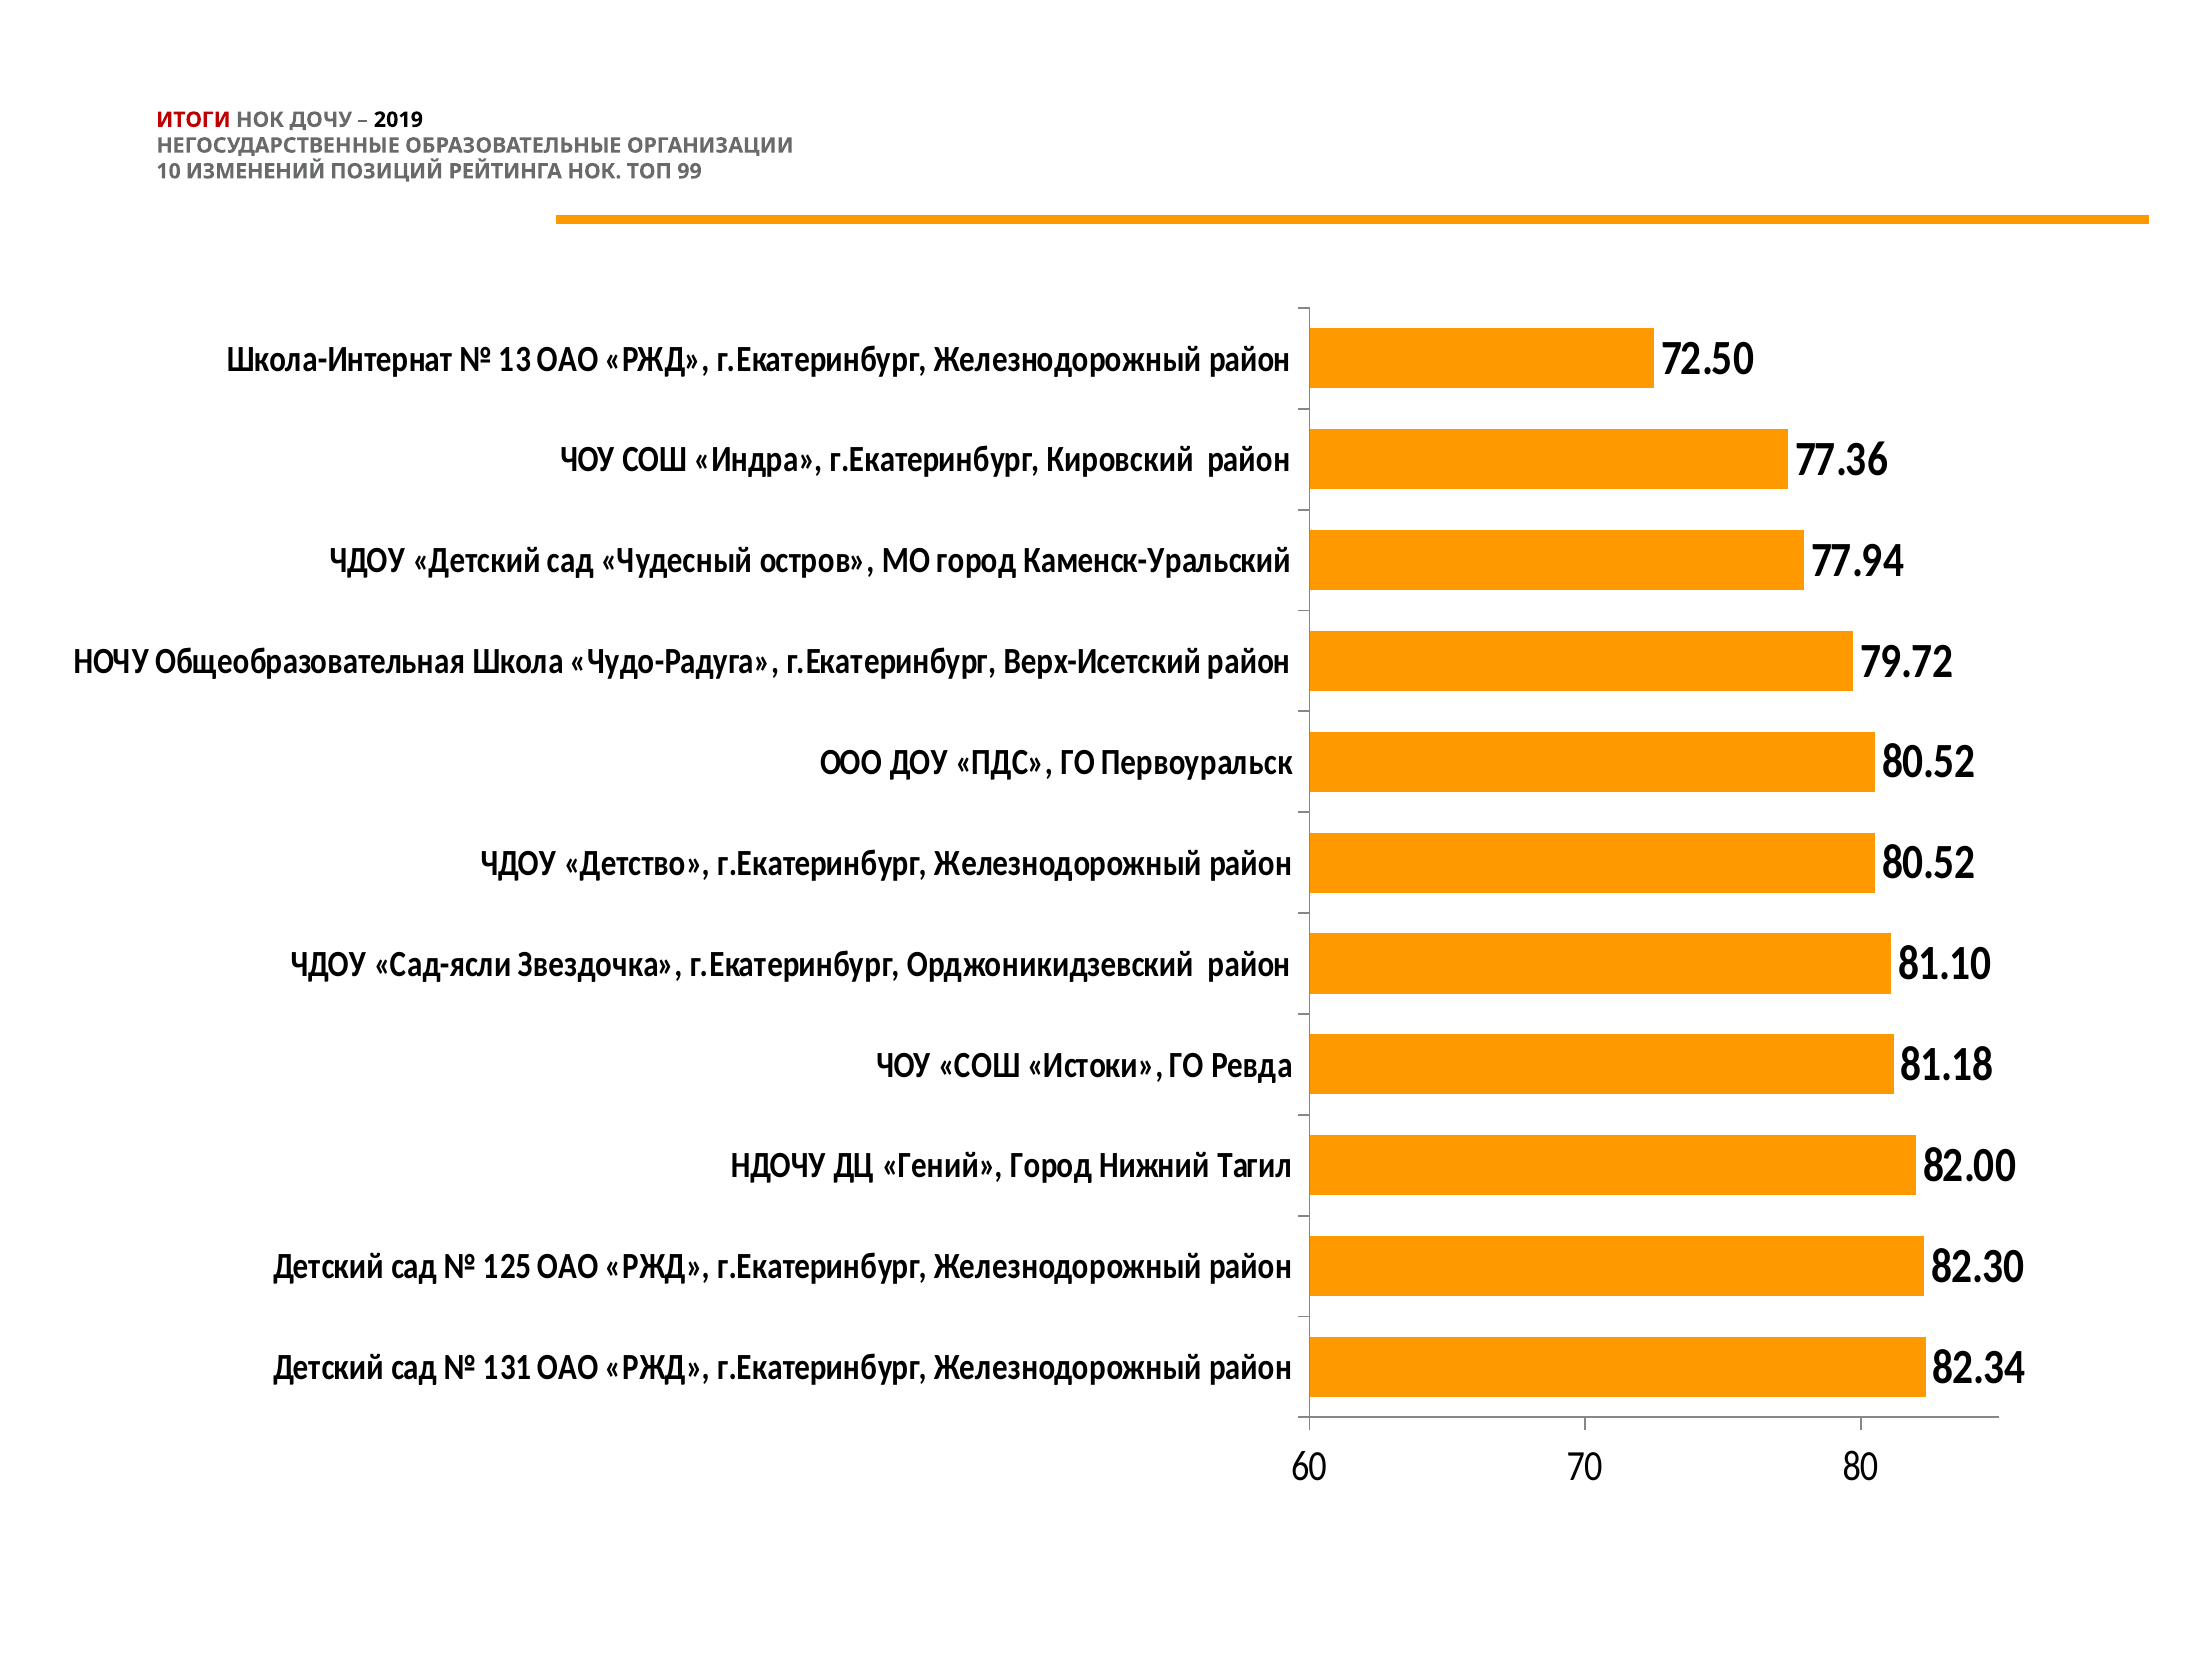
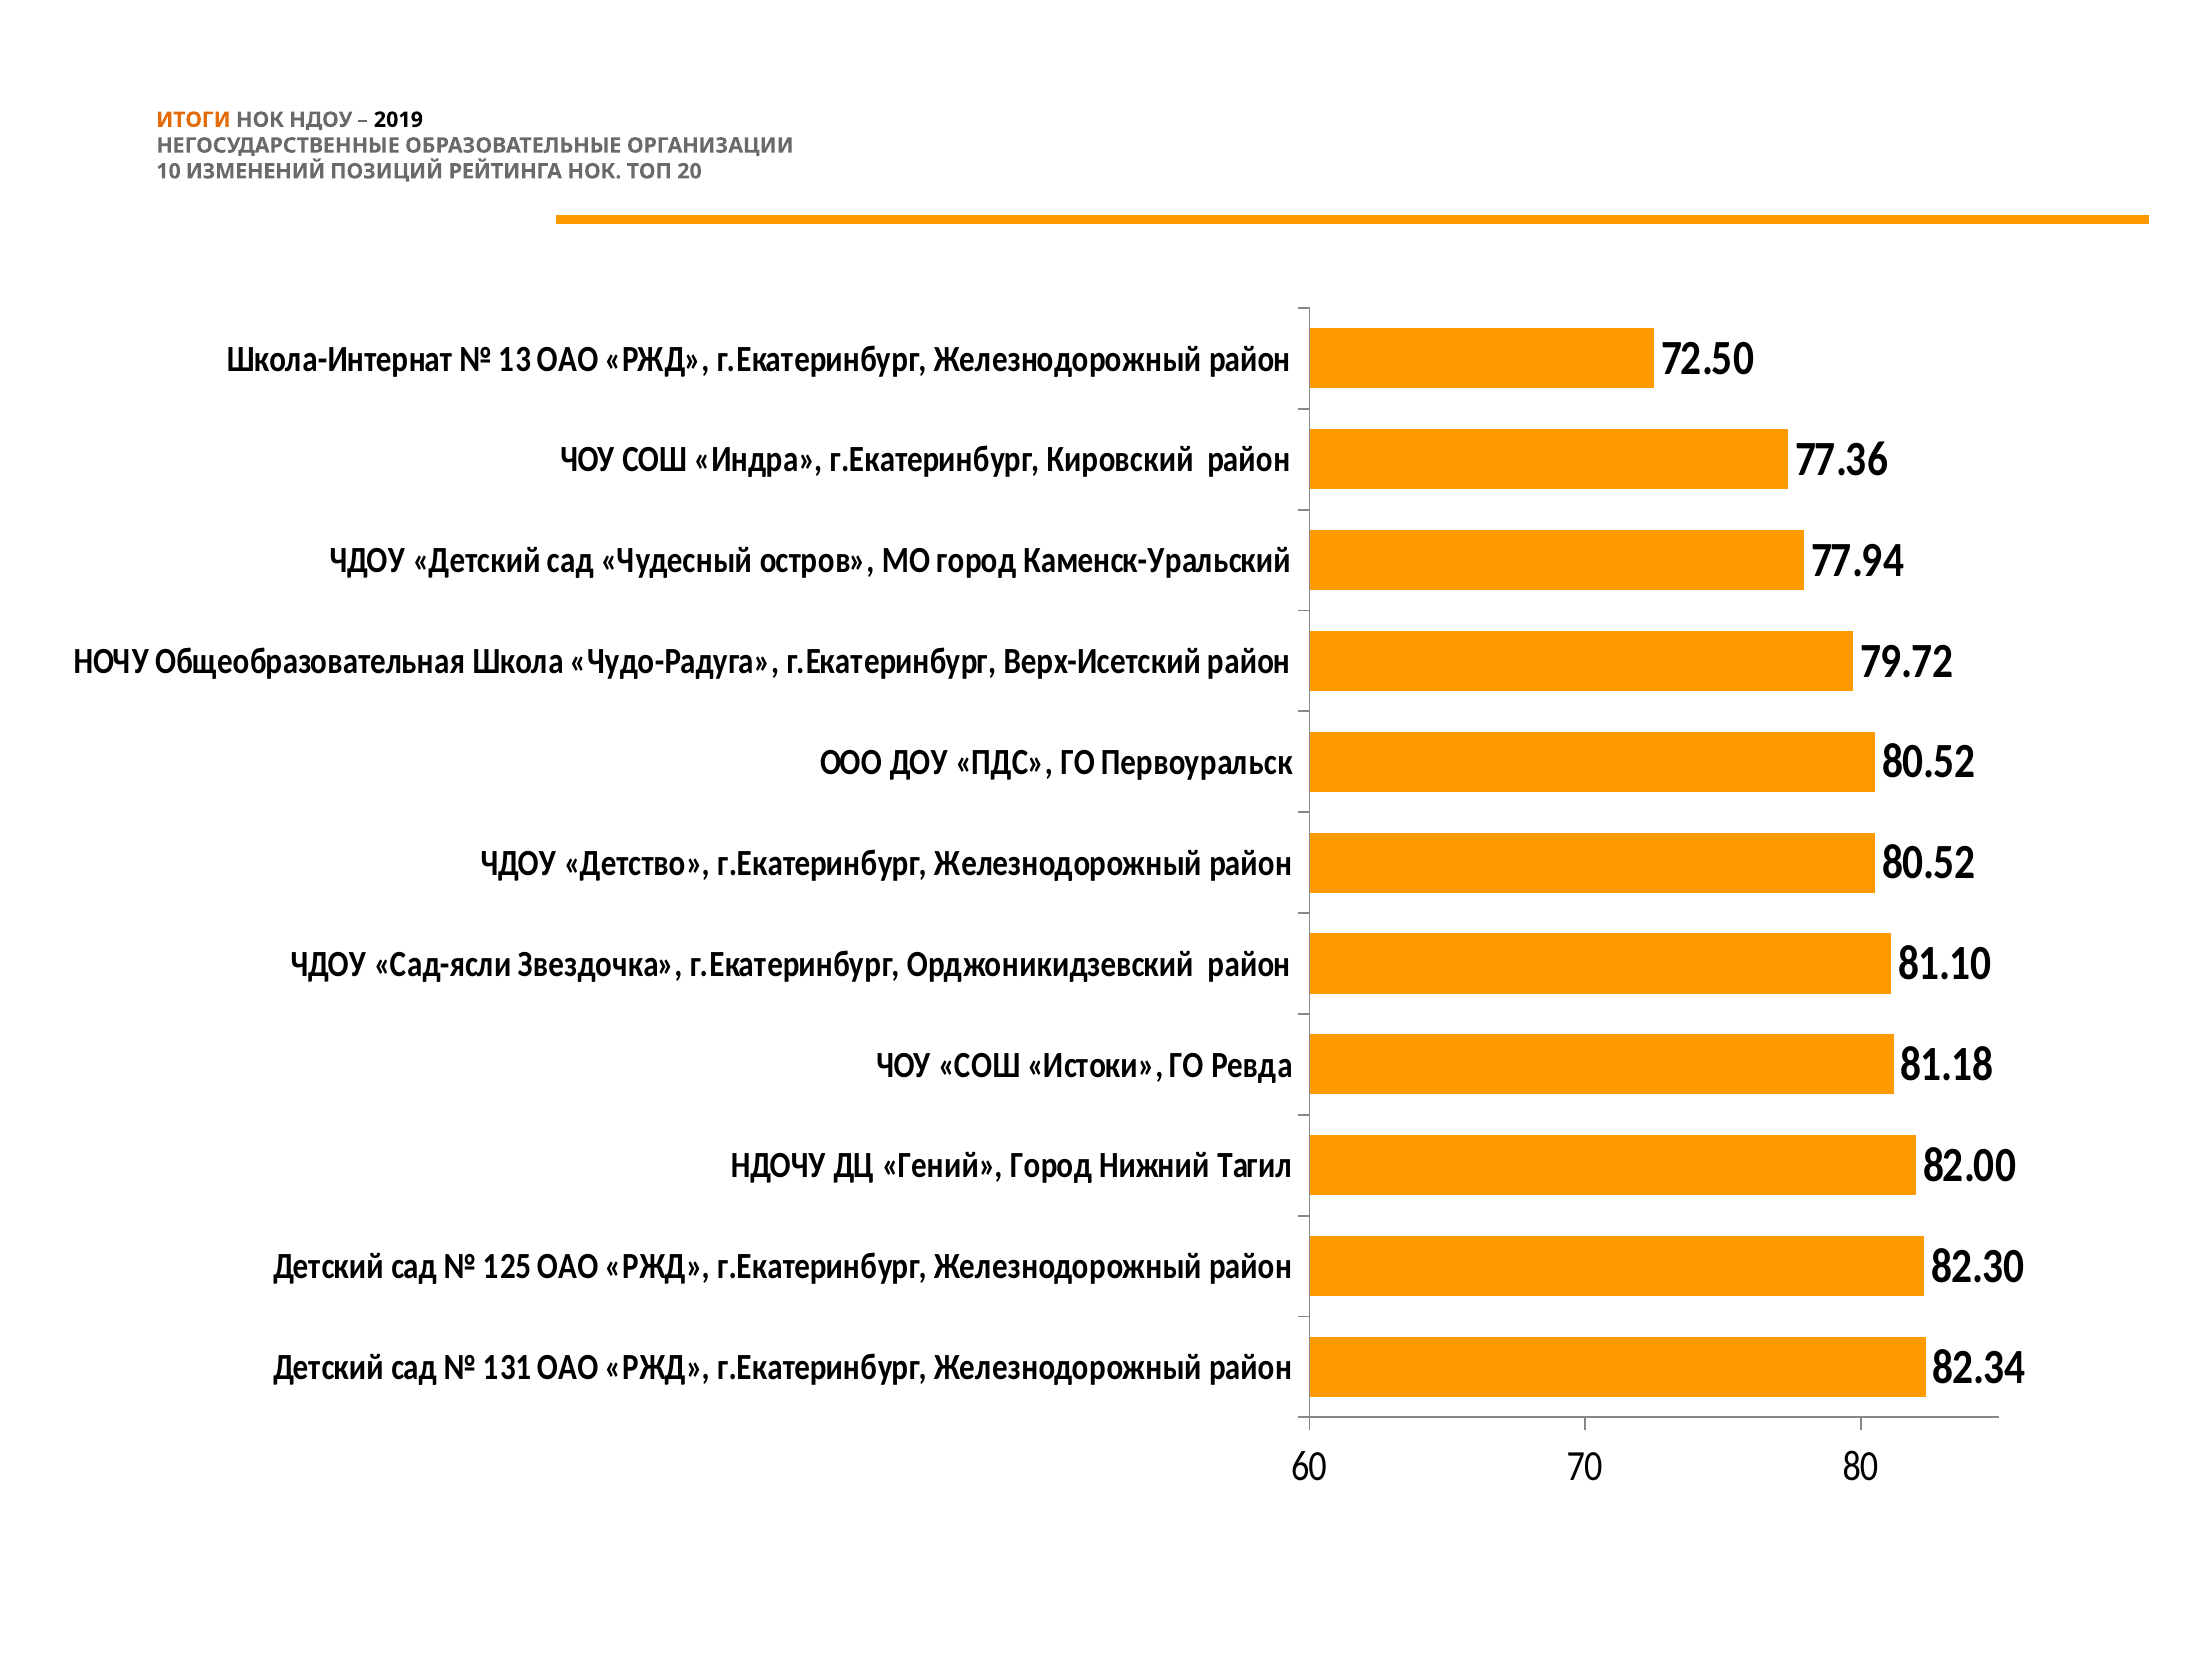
ИТОГИ colour: red -> orange
ДОЧУ: ДОЧУ -> НДОУ
99: 99 -> 20
